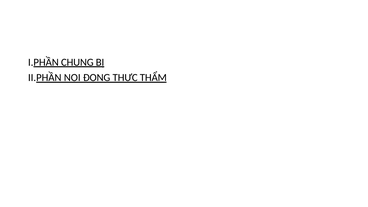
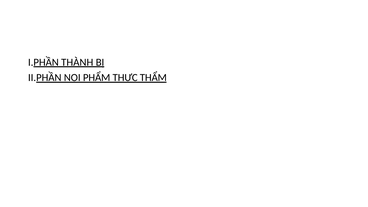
CHUNG: CHUNG -> THÀNH
ĐỘNG: ĐỘNG -> PHẨM
